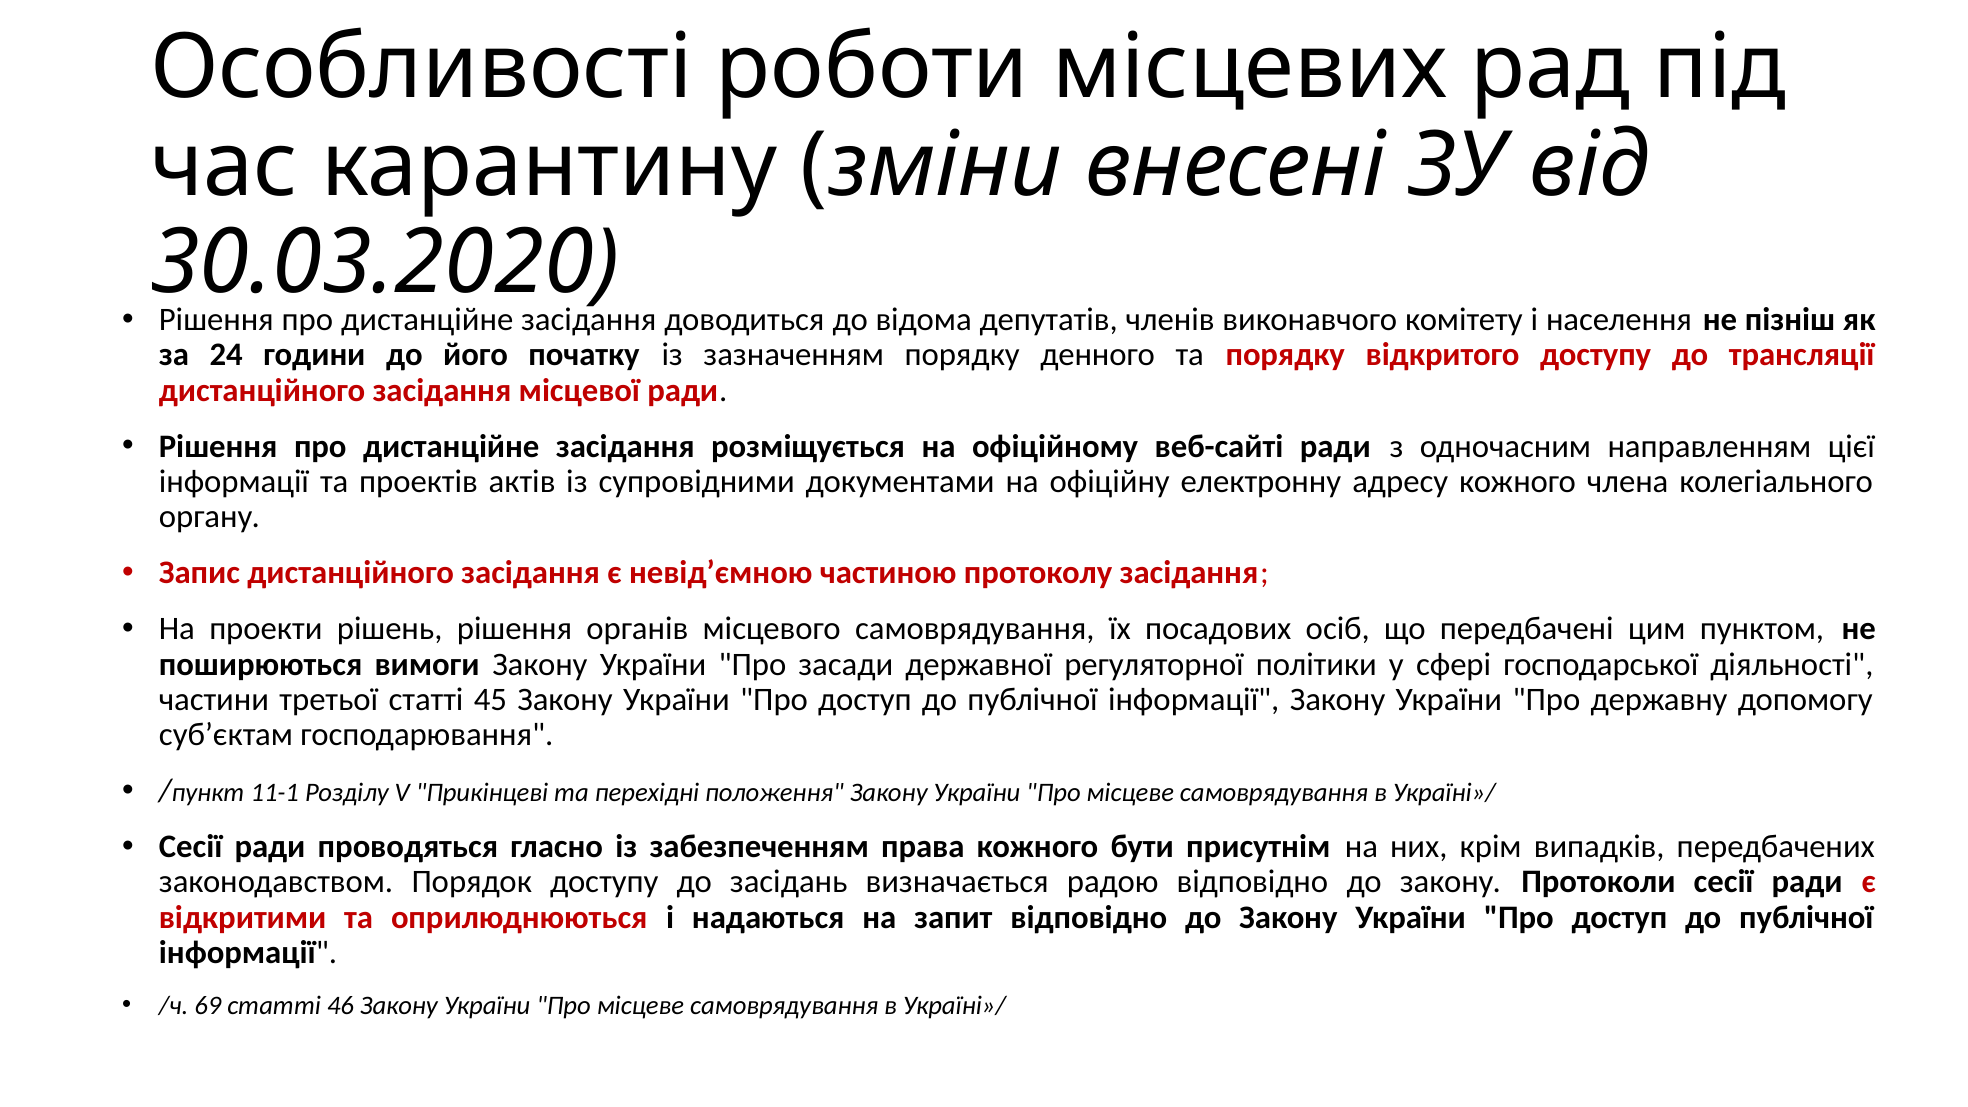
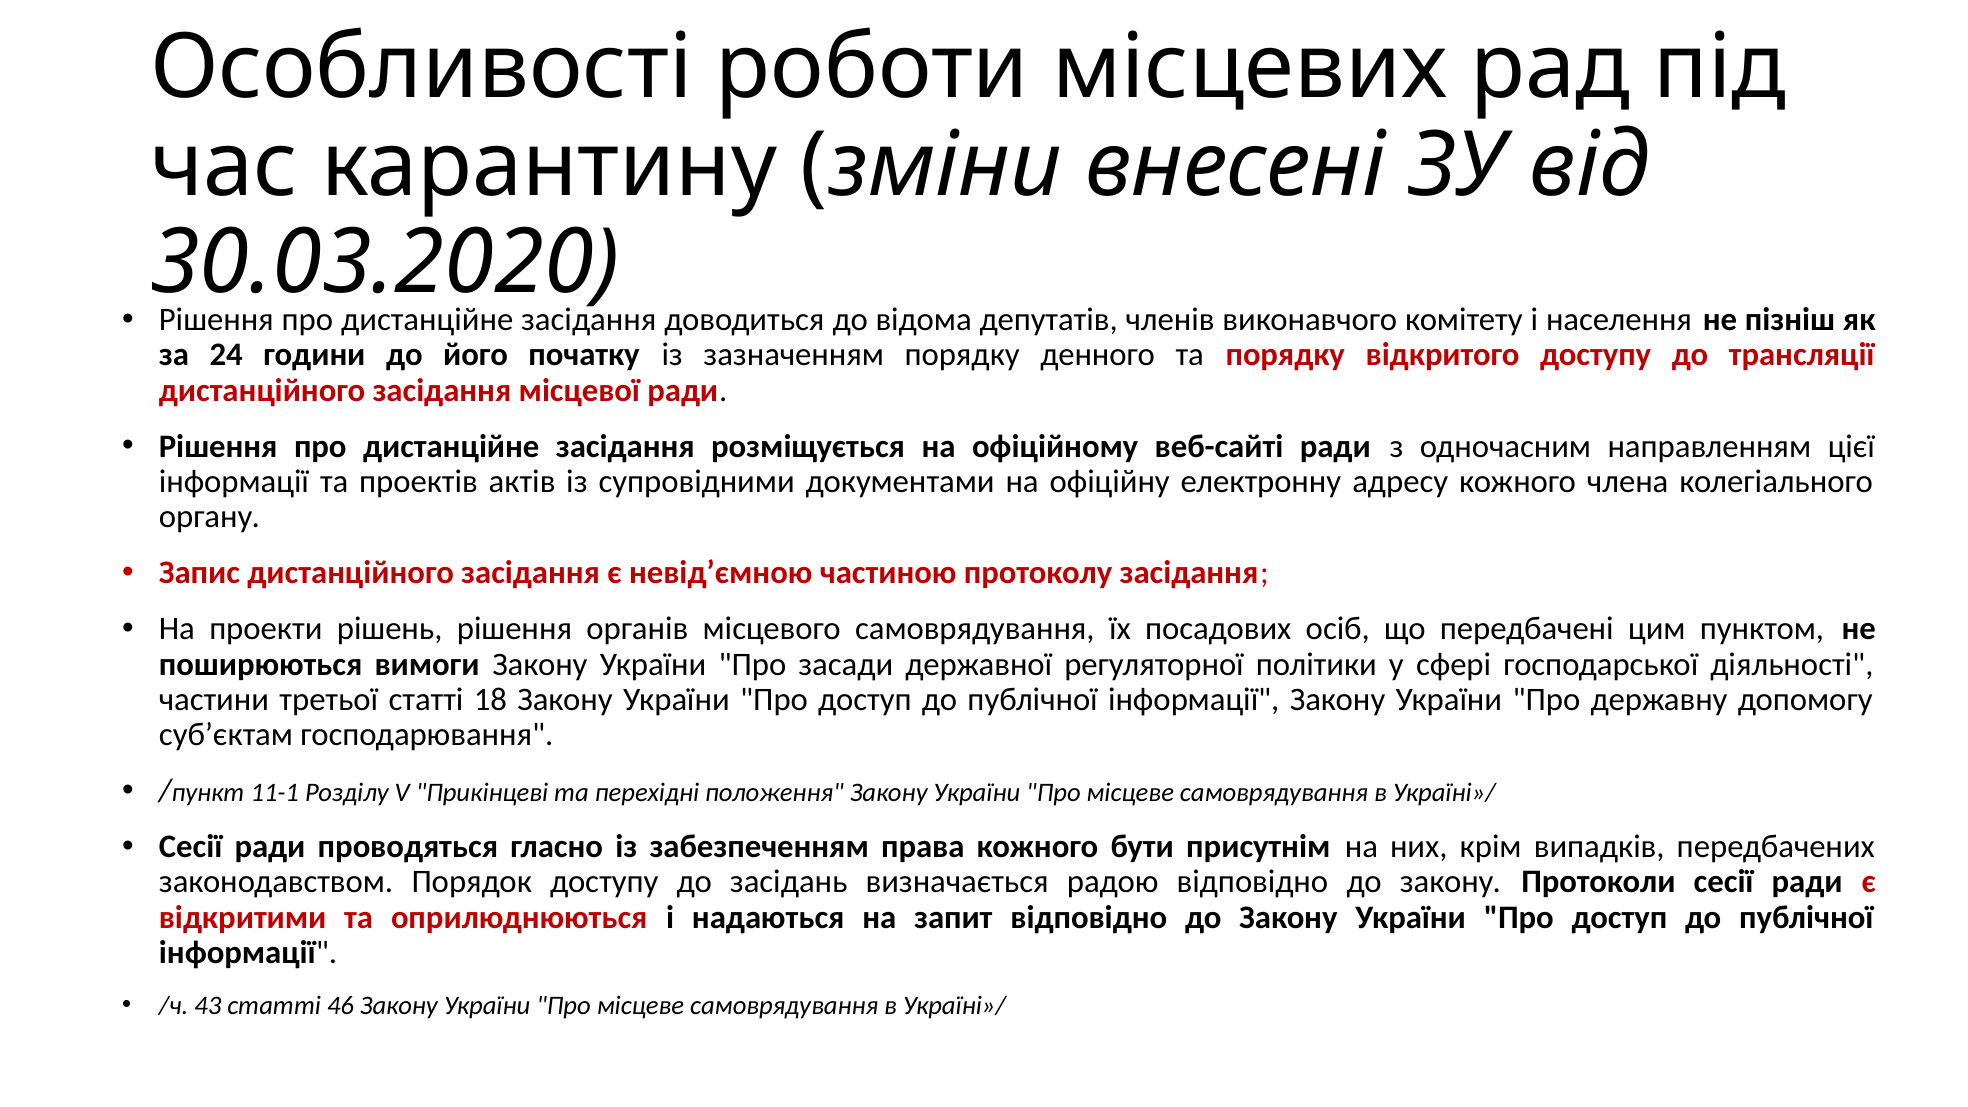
45: 45 -> 18
69: 69 -> 43
